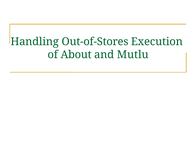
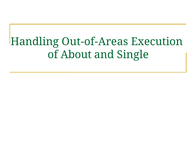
Out-of-Stores: Out-of-Stores -> Out-of-Areas
Mutlu: Mutlu -> Single
